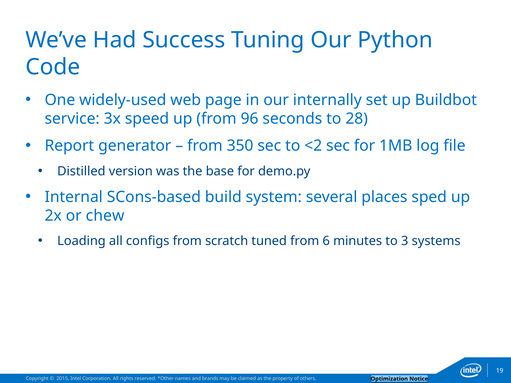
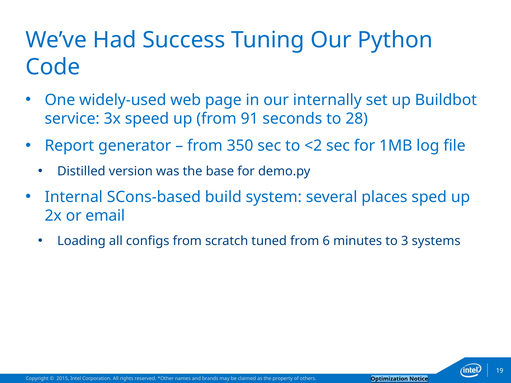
96: 96 -> 91
chew: chew -> email
